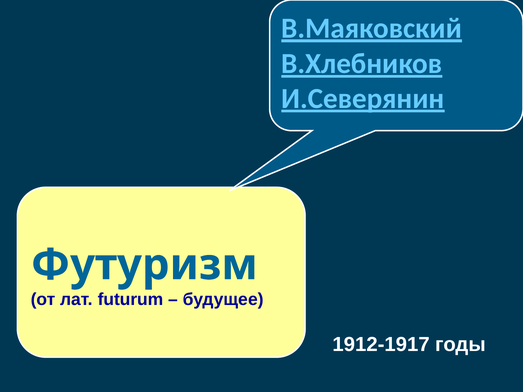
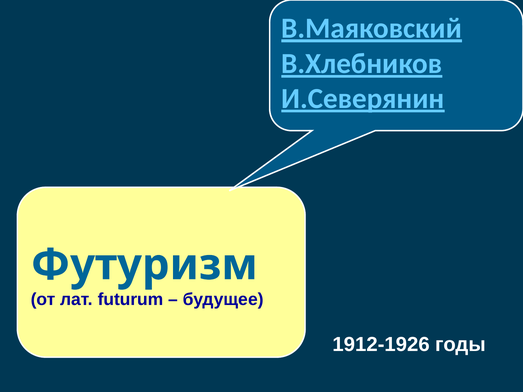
1912-1917: 1912-1917 -> 1912-1926
